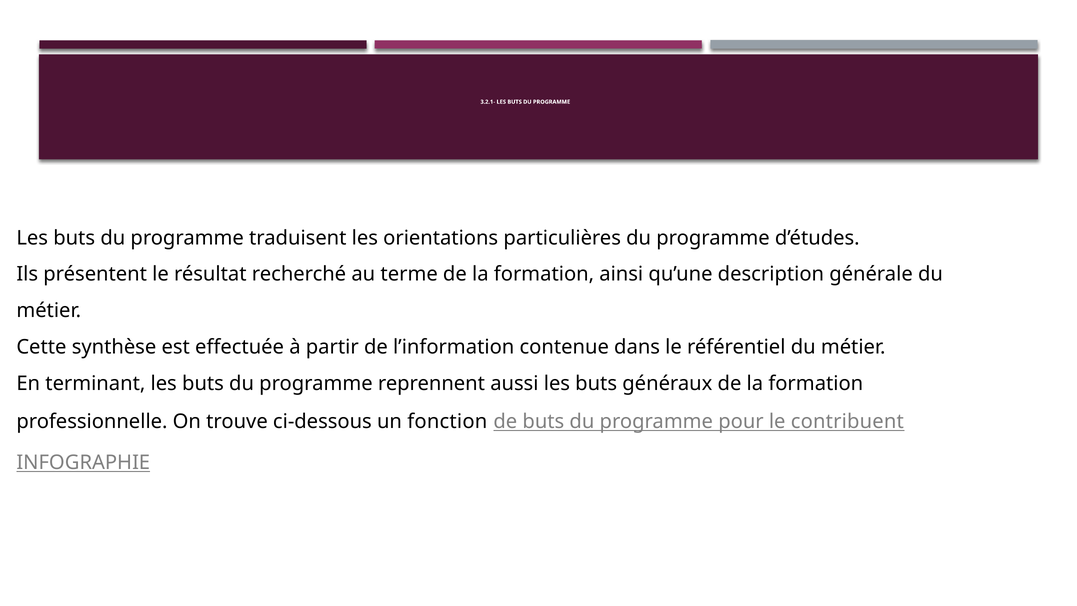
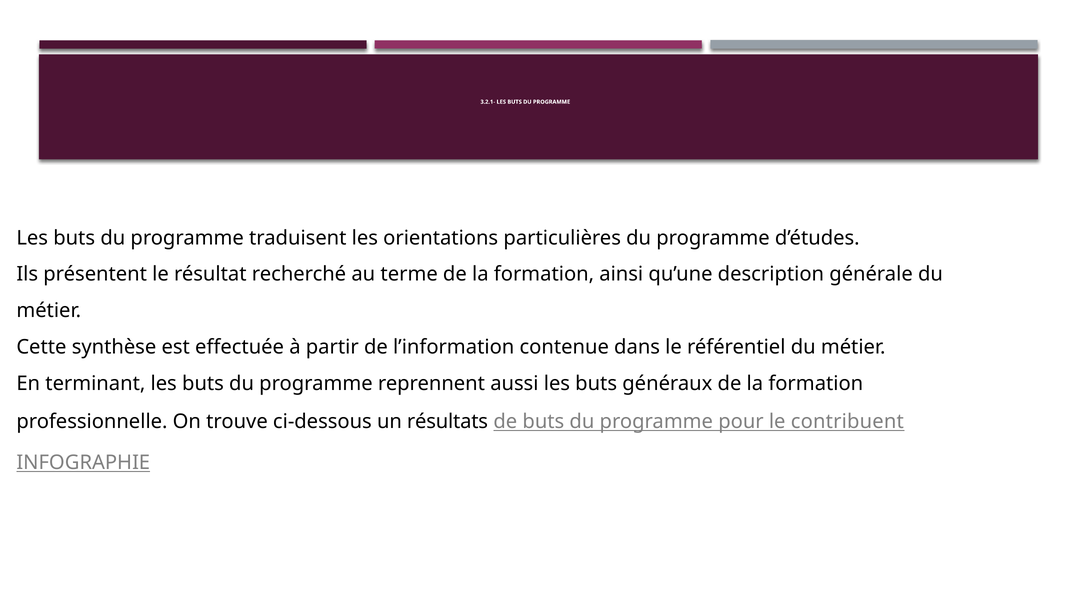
fonction: fonction -> résultats
